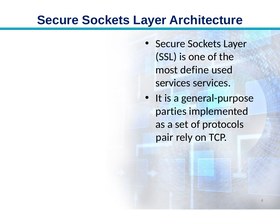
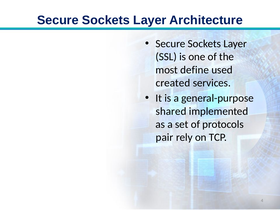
services at (173, 83): services -> created
parties: parties -> shared
